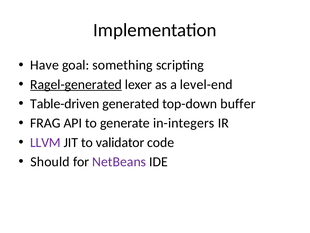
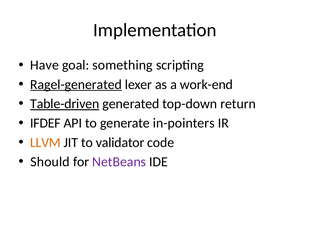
level-end: level-end -> work-end
Table-driven underline: none -> present
buffer: buffer -> return
FRAG: FRAG -> IFDEF
in-integers: in-integers -> in-pointers
LLVM colour: purple -> orange
